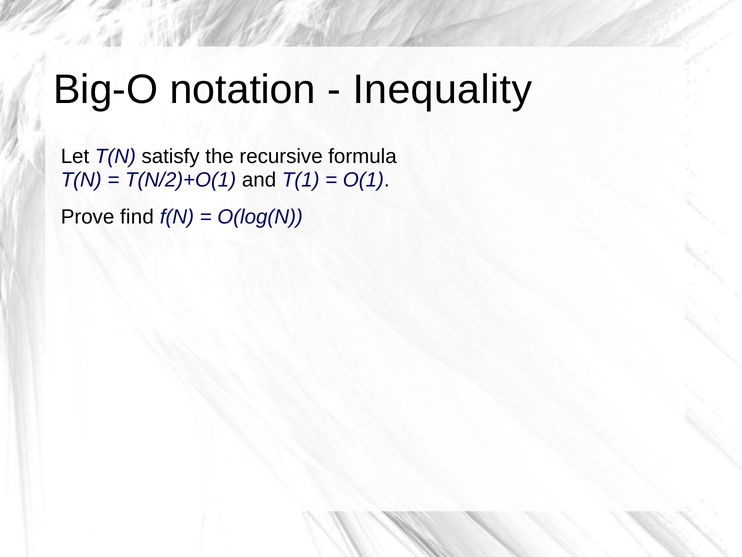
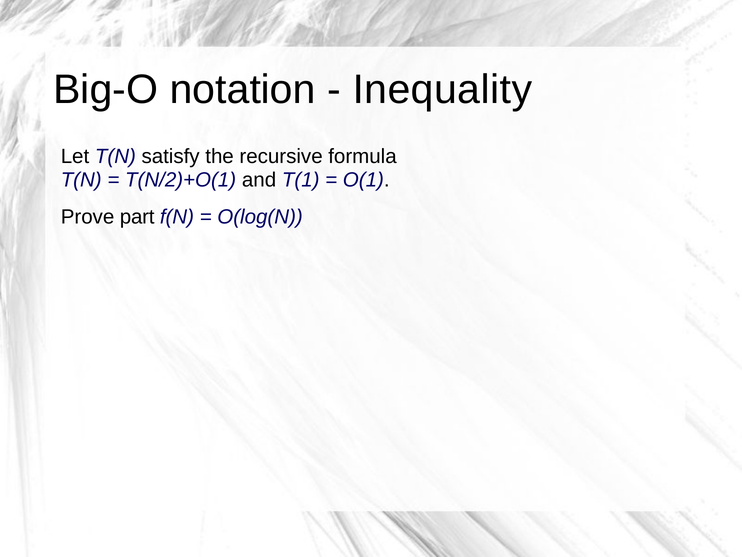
find: find -> part
